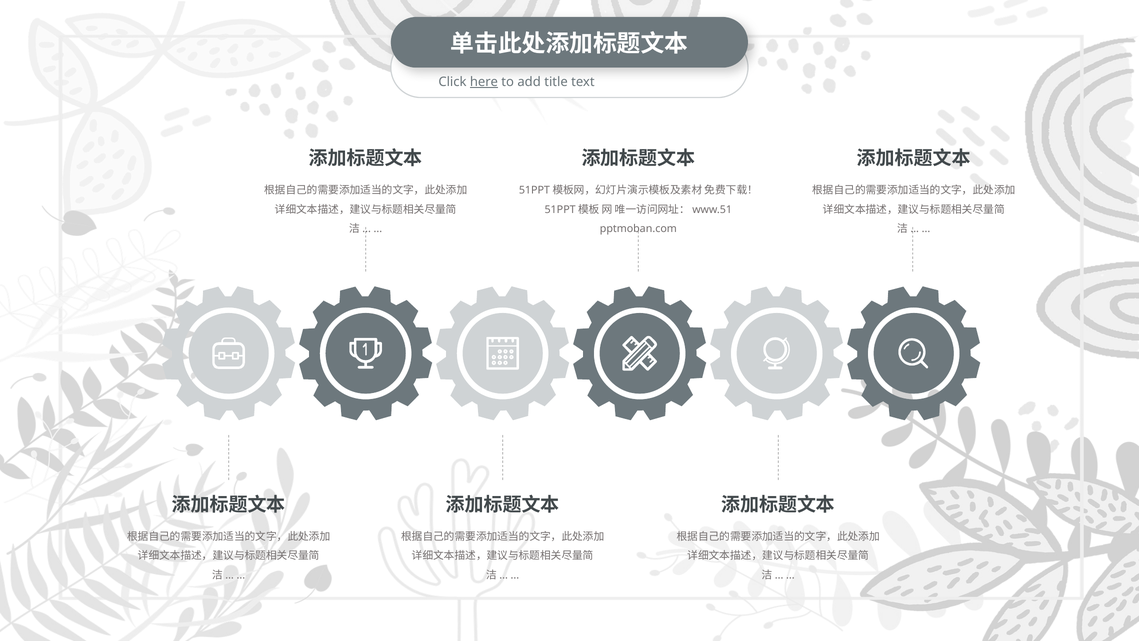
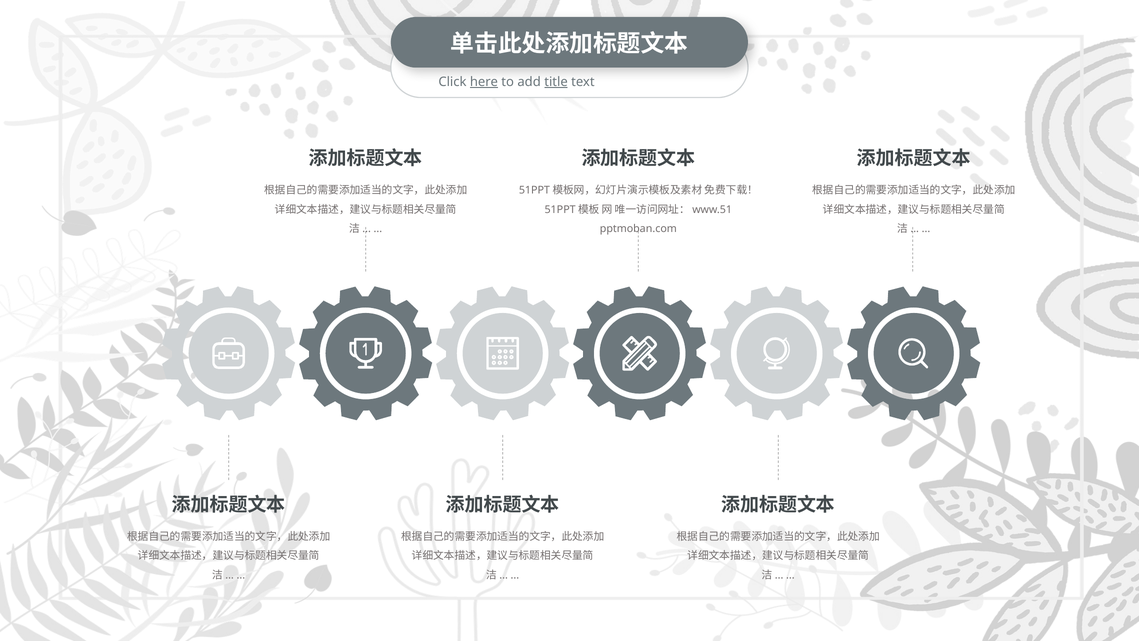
title underline: none -> present
